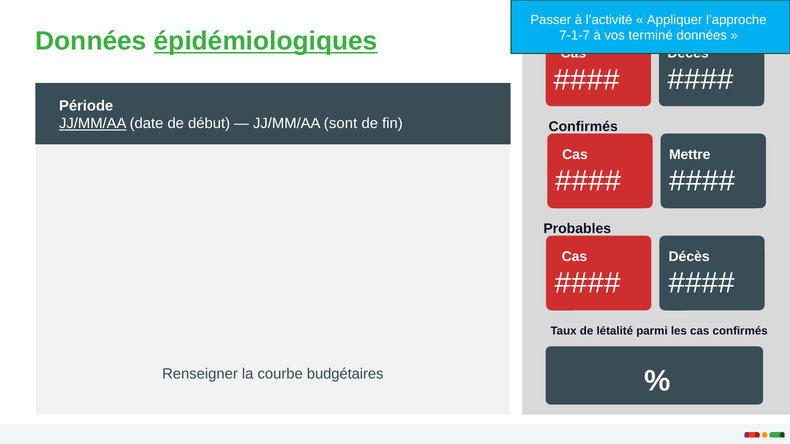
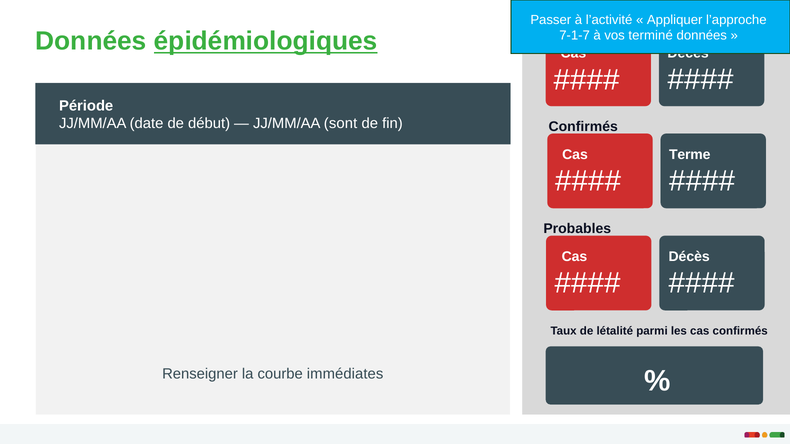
JJ/MM/AA at (93, 124) underline: present -> none
Mettre: Mettre -> Terme
budgétaires: budgétaires -> immédiates
